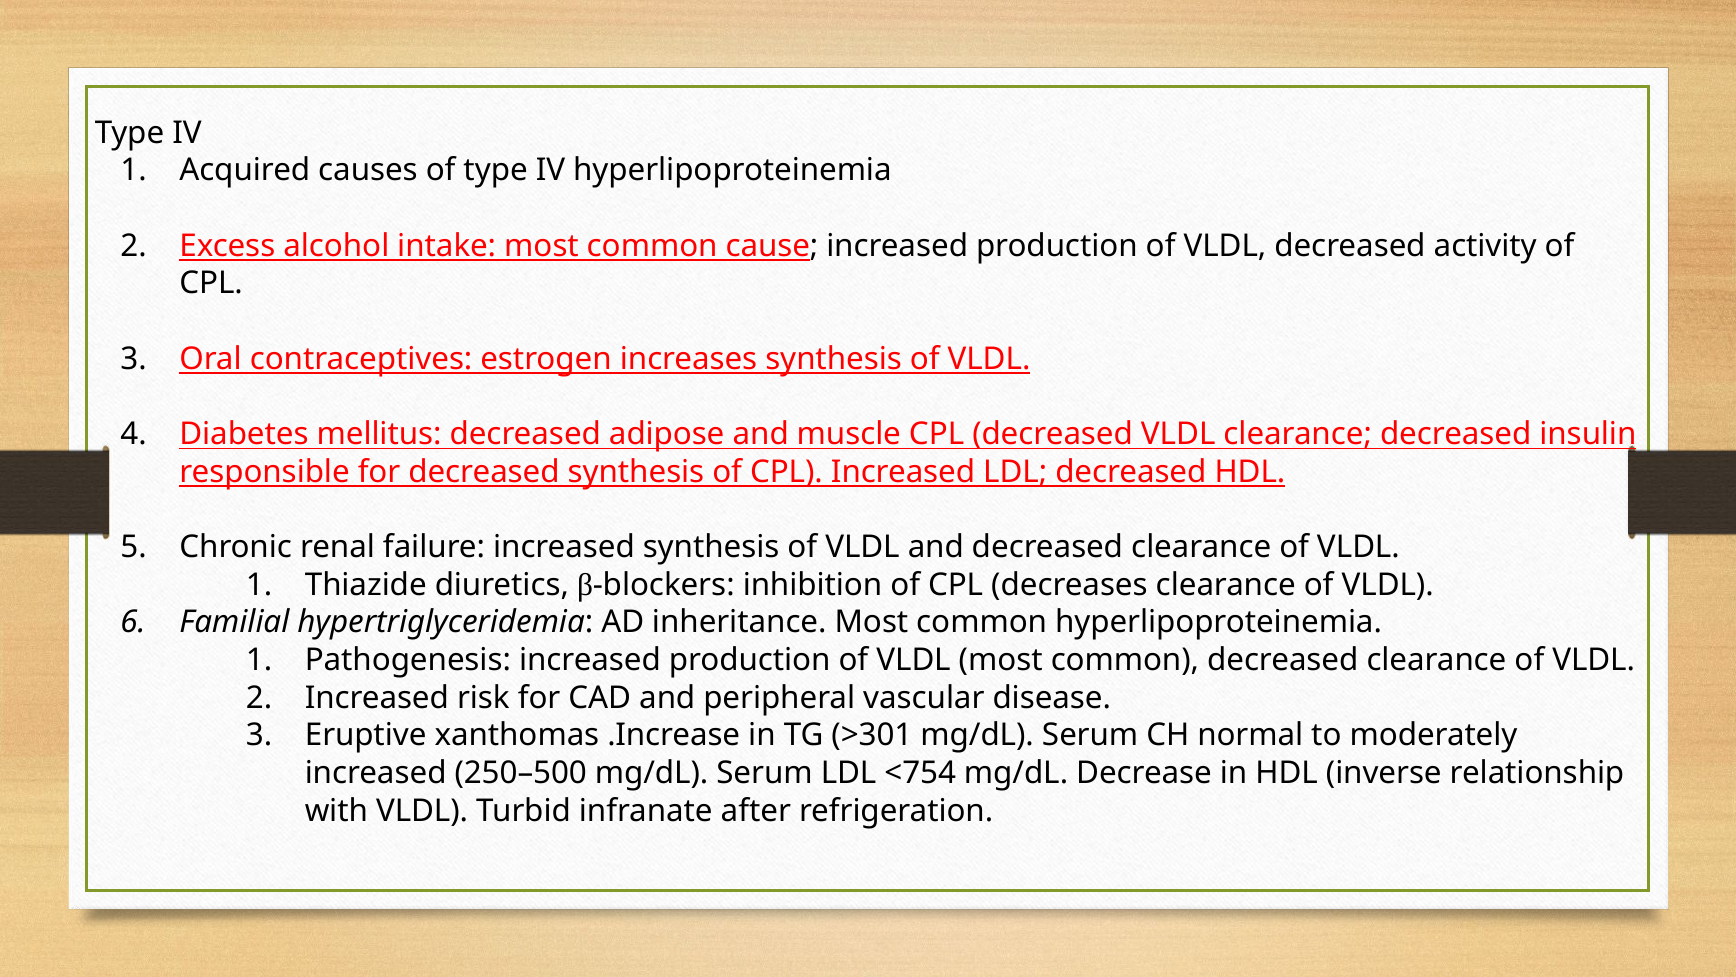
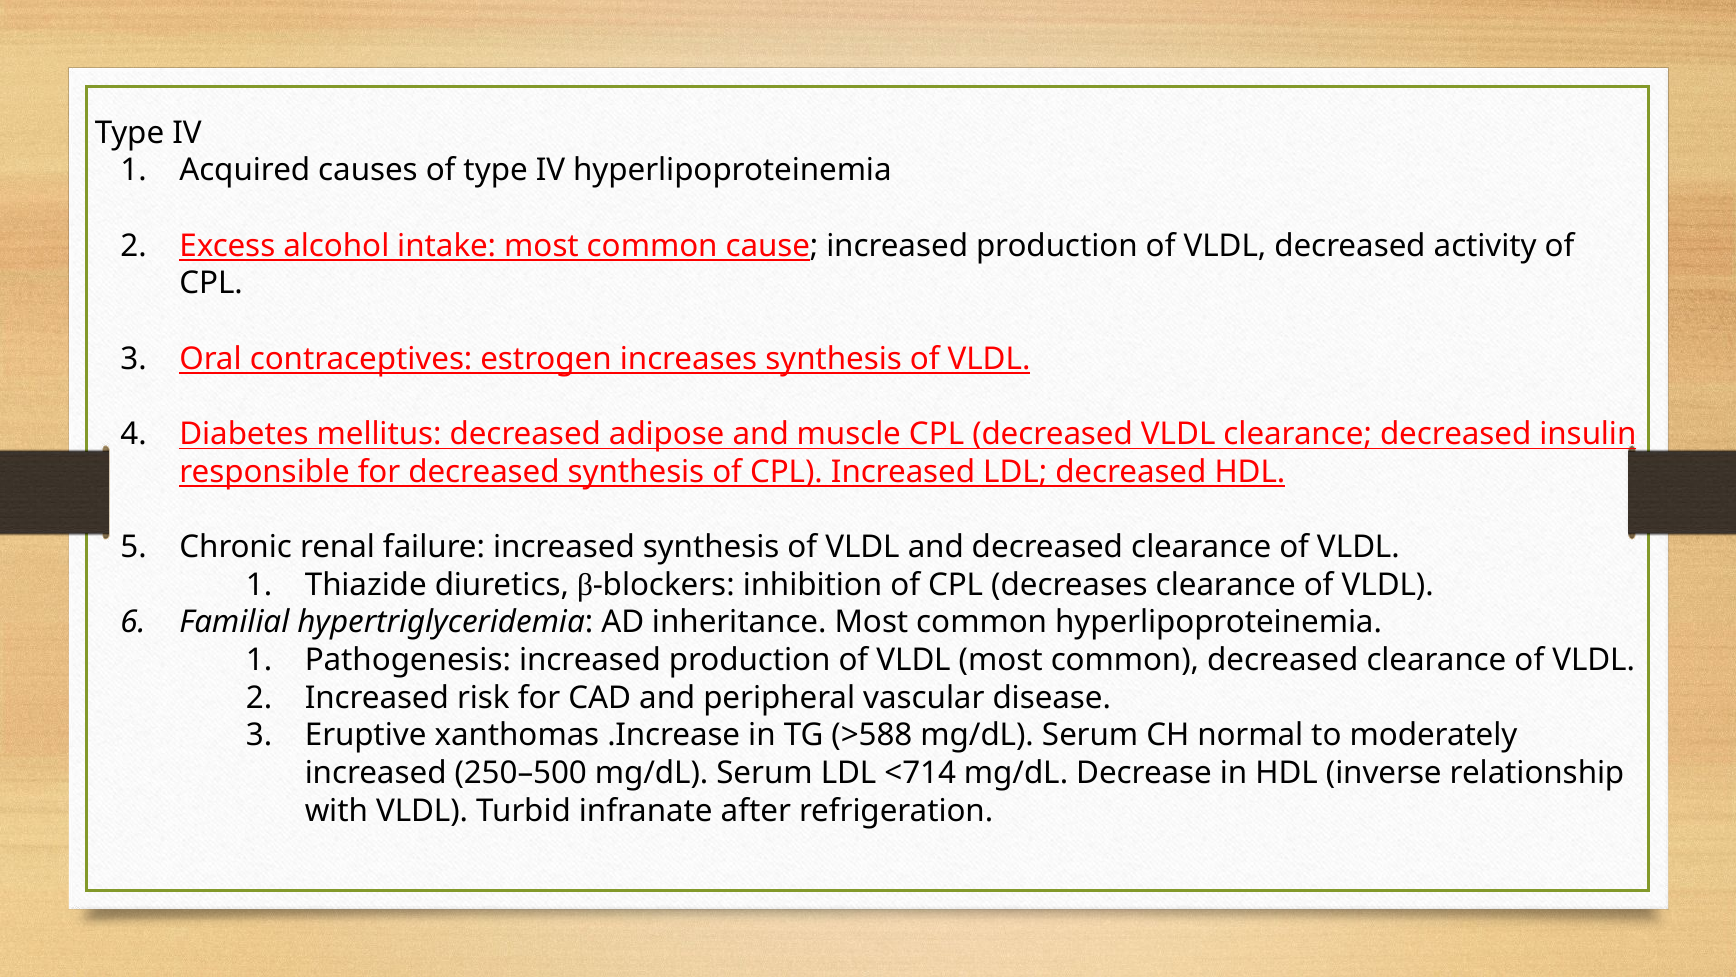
>301: >301 -> >588
<754: <754 -> <714
